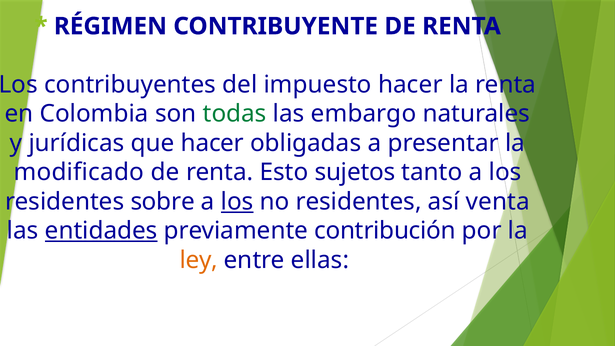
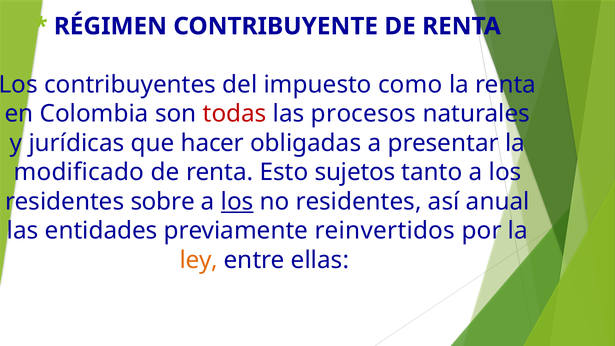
impuesto hacer: hacer -> como
todas colour: green -> red
embargo: embargo -> procesos
venta: venta -> anual
entidades underline: present -> none
contribución: contribución -> reinvertidos
